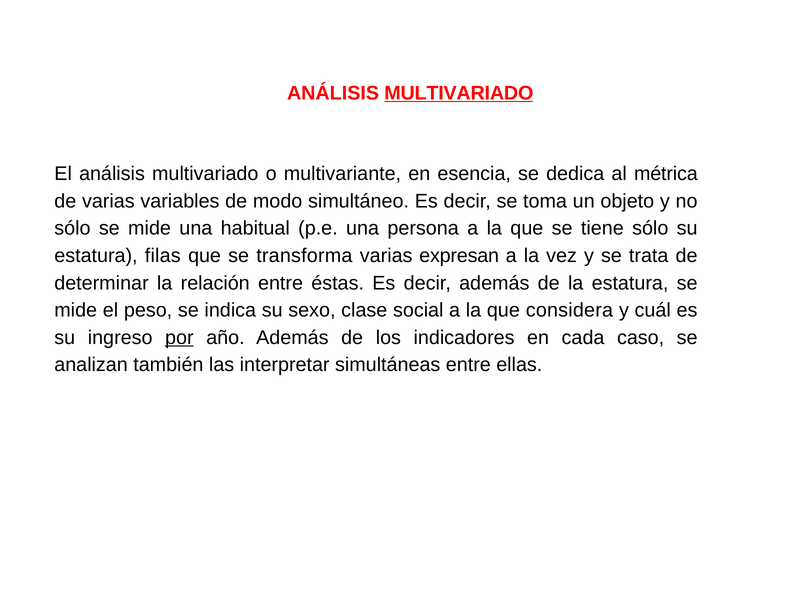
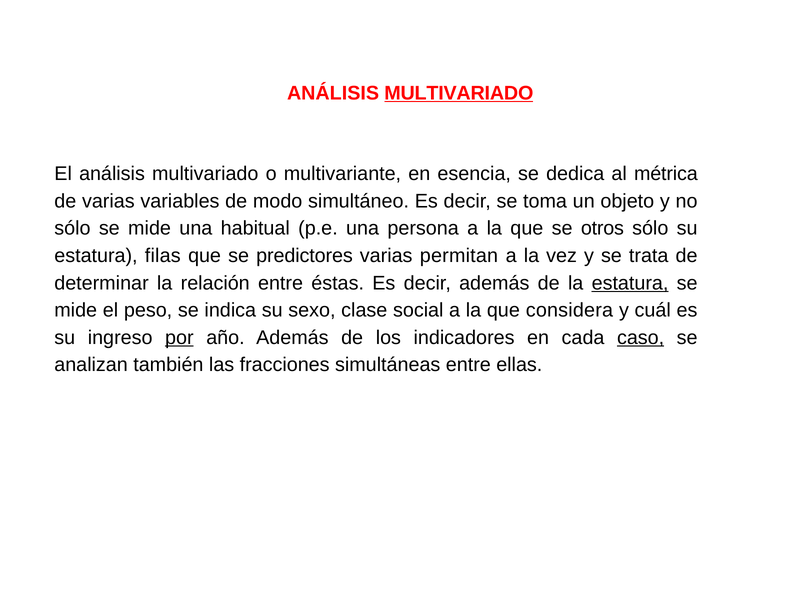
tiene: tiene -> otros
transforma: transforma -> predictores
expresan: expresan -> permitan
estatura at (630, 283) underline: none -> present
caso underline: none -> present
interpretar: interpretar -> fracciones
